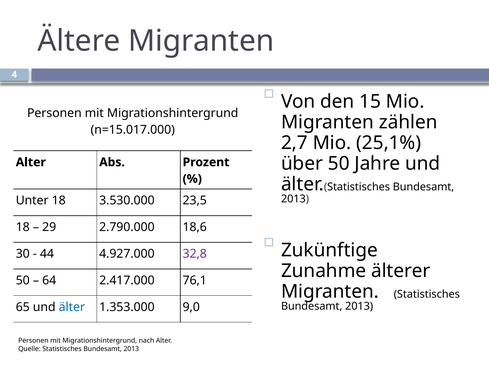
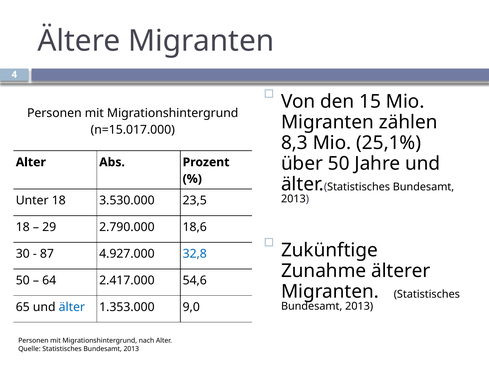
2,7: 2,7 -> 8,3
44: 44 -> 87
32,8 colour: purple -> blue
76,1: 76,1 -> 54,6
